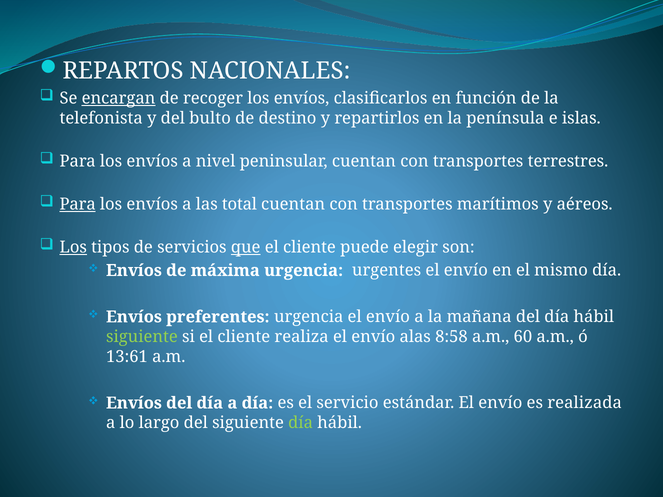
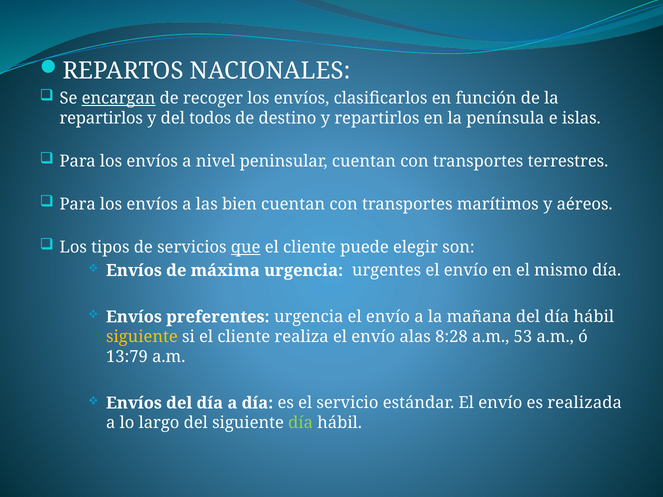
telefonista at (101, 118): telefonista -> repartirlos
bulto: bulto -> todos
Para at (78, 204) underline: present -> none
total: total -> bien
Los at (73, 247) underline: present -> none
siguiente at (142, 337) colour: light green -> yellow
8:58: 8:58 -> 8:28
60: 60 -> 53
13:61: 13:61 -> 13:79
